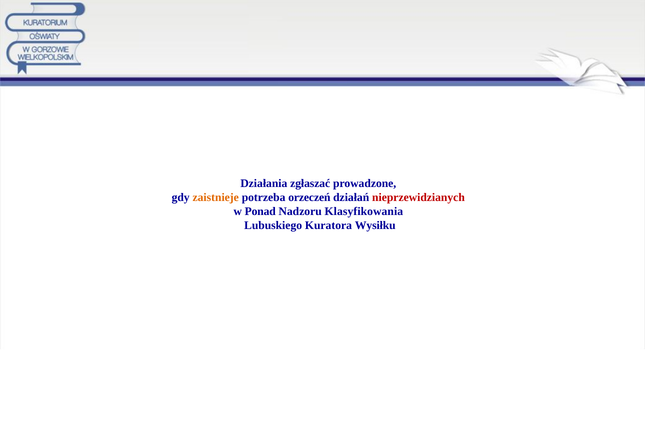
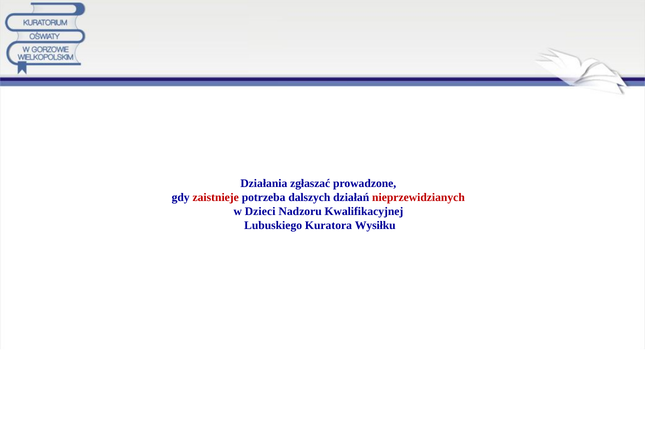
zaistnieje colour: orange -> red
orzeczeń: orzeczeń -> dalszych
Ponad: Ponad -> Dzieci
Klasyfikowania: Klasyfikowania -> Kwalifikacyjnej
